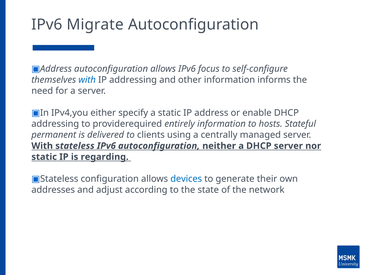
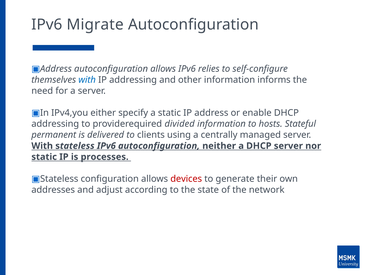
focus: focus -> relies
entirely: entirely -> divided
regarding: regarding -> processes
devices colour: blue -> red
